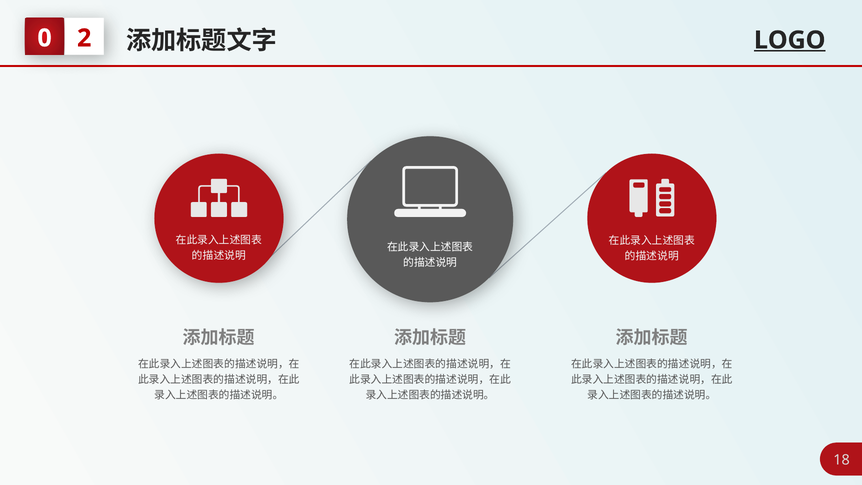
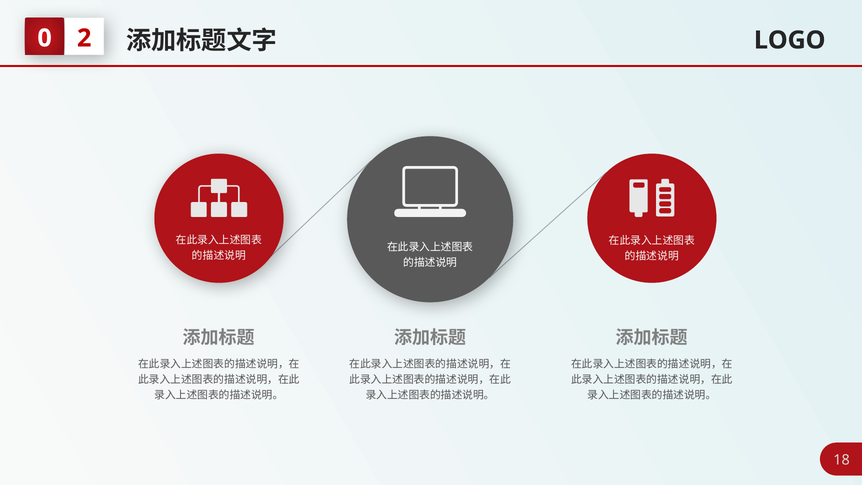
LOGO underline: present -> none
